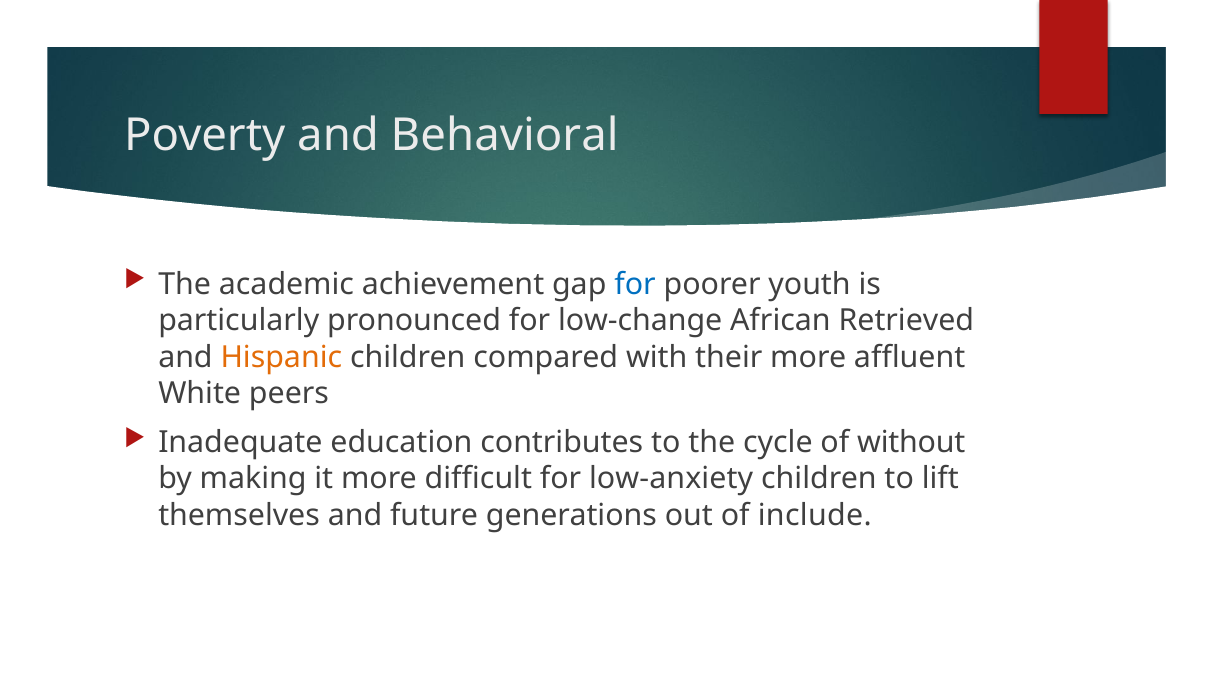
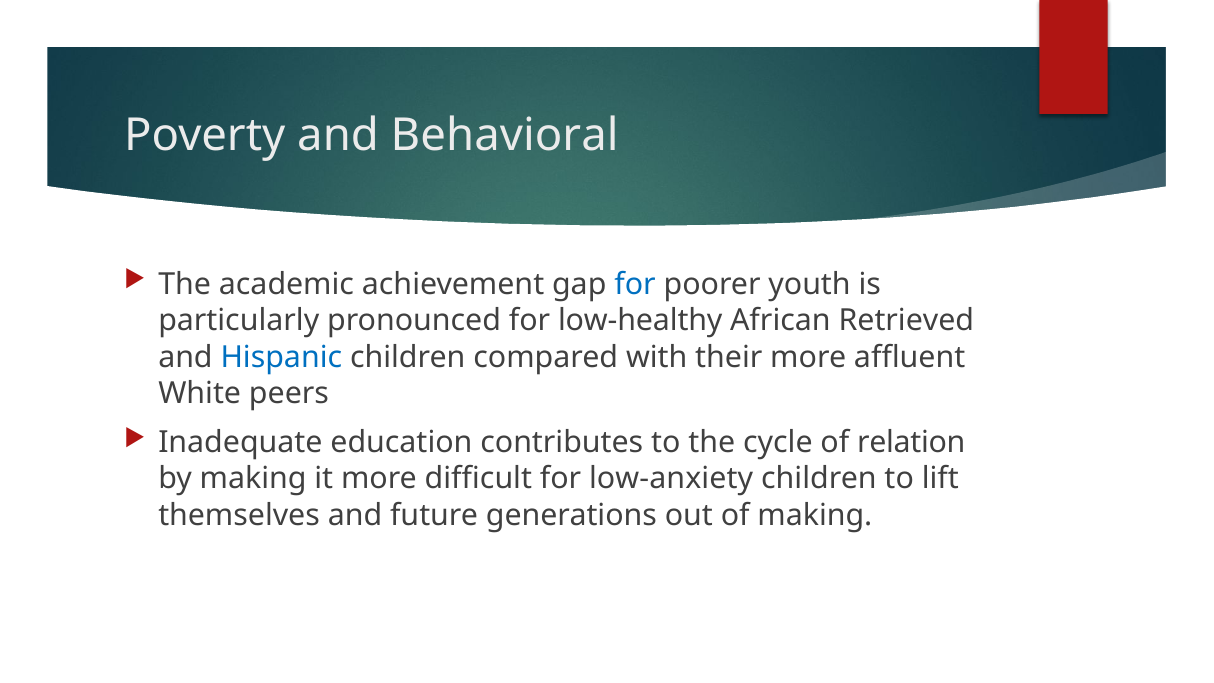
low-change: low-change -> low-healthy
Hispanic colour: orange -> blue
without: without -> relation
of include: include -> making
